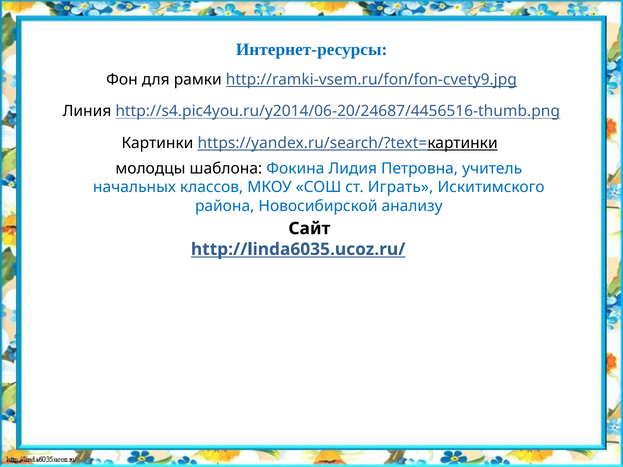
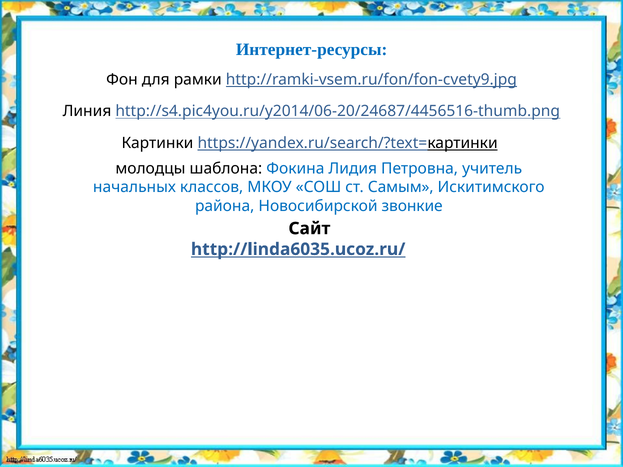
Играть: Играть -> Самым
анализу: анализу -> звонкие
